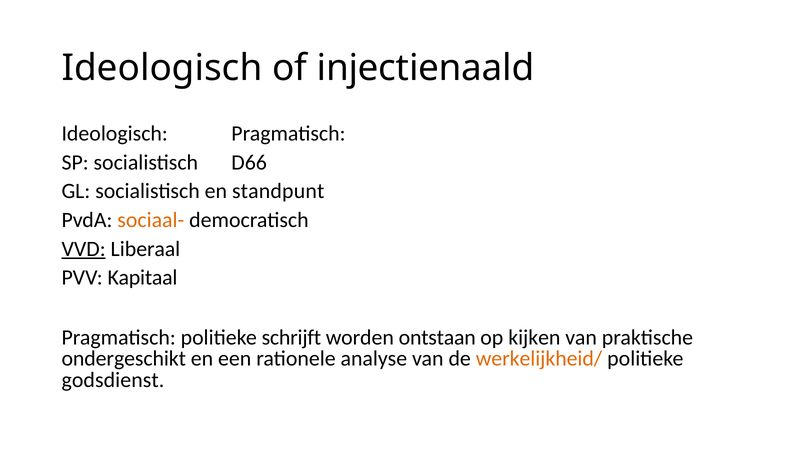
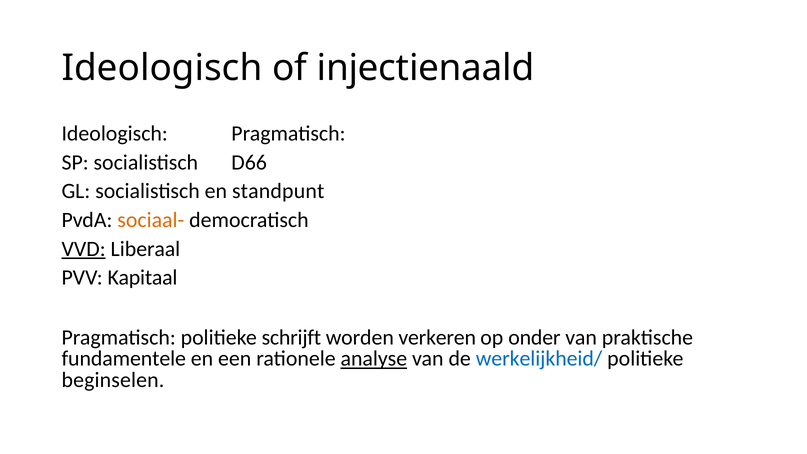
ontstaan: ontstaan -> verkeren
kijken: kijken -> onder
ondergeschikt: ondergeschikt -> fundamentele
analyse underline: none -> present
werkelijkheid/ colour: orange -> blue
godsdienst: godsdienst -> beginselen
